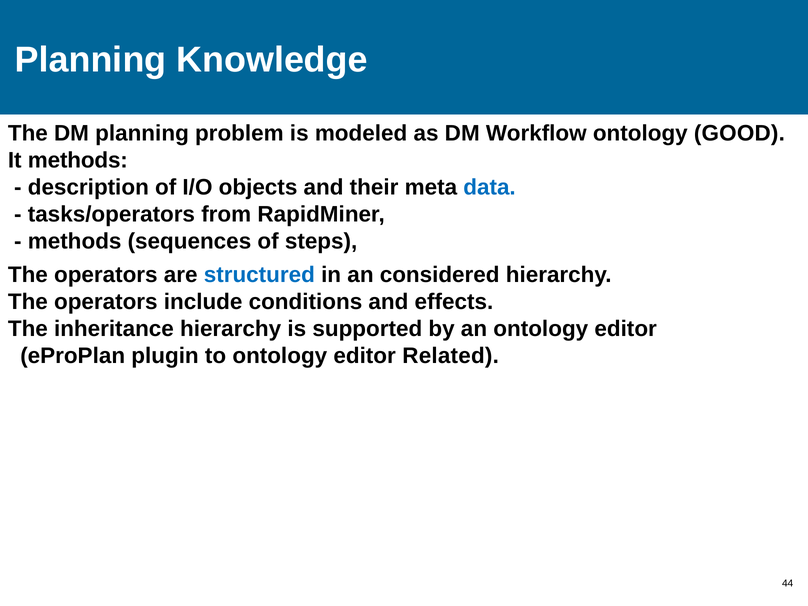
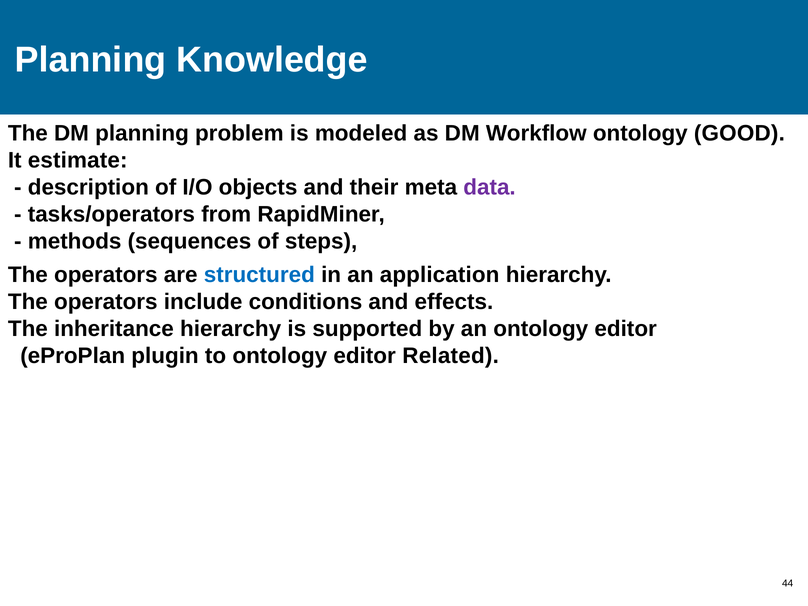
It methods: methods -> estimate
data colour: blue -> purple
considered: considered -> application
